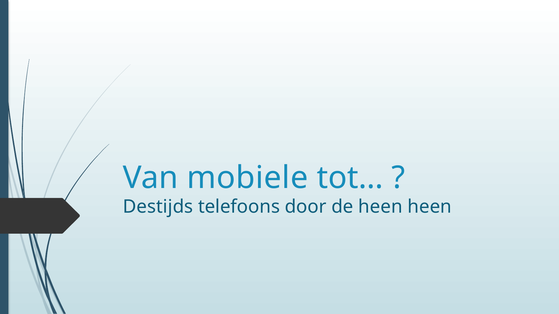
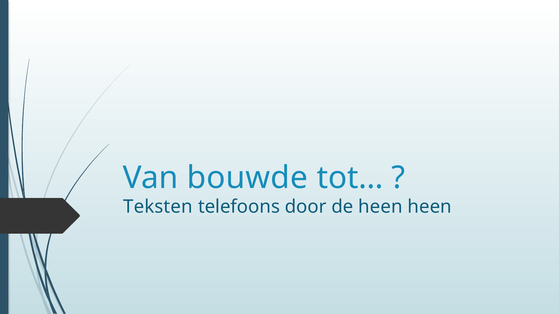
mobiele: mobiele -> bouwde
Destijds: Destijds -> Teksten
